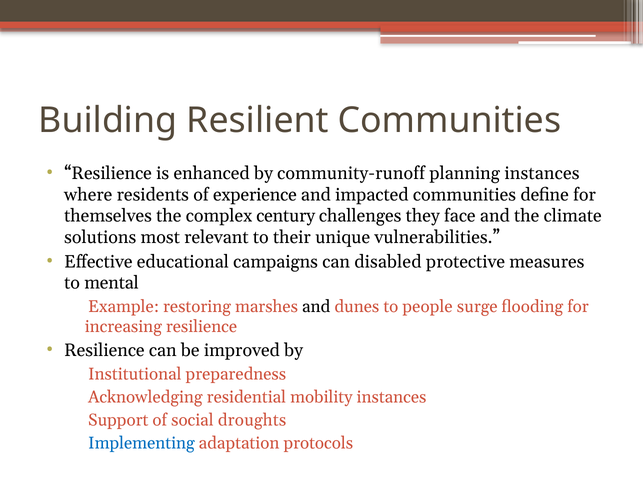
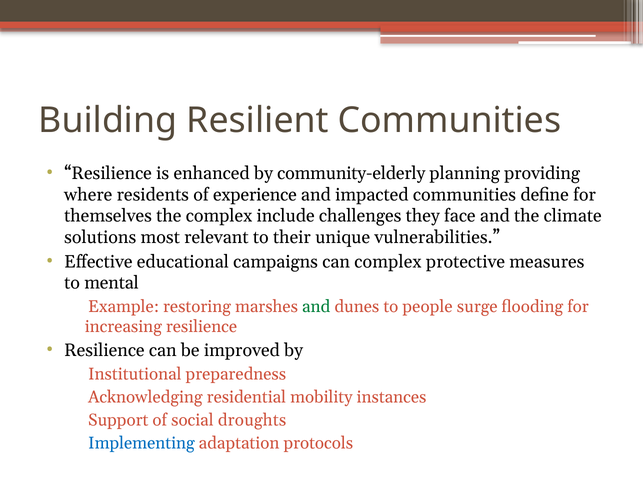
community-runoff: community-runoff -> community-elderly
planning instances: instances -> providing
century: century -> include
can disabled: disabled -> complex
and at (316, 307) colour: black -> green
